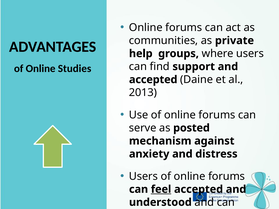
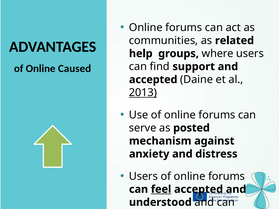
private: private -> related
Studies: Studies -> Caused
2013 underline: none -> present
